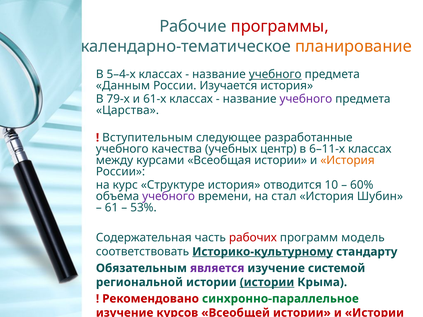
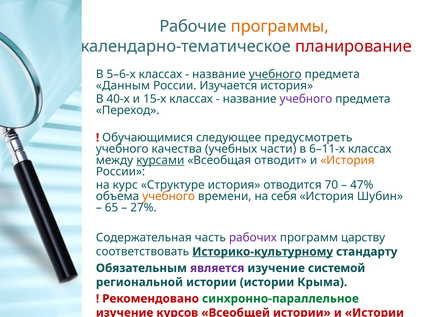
программы colour: red -> orange
планирование colour: orange -> red
5–4-х: 5–4-х -> 5–6-х
79-х: 79-х -> 40-х
61-х: 61-х -> 15-х
Царства: Царства -> Переход
Вступительным: Вступительным -> Обучающимися
разработанные: разработанные -> предусмотреть
центр: центр -> части
курсами underline: none -> present
Всеобщая истории: истории -> отводит
10: 10 -> 70
60%: 60% -> 47%
учебного at (169, 197) colour: purple -> orange
стал: стал -> себя
61: 61 -> 65
53%: 53% -> 27%
рабочих colour: red -> purple
модель: модель -> царству
истории at (267, 282) underline: present -> none
